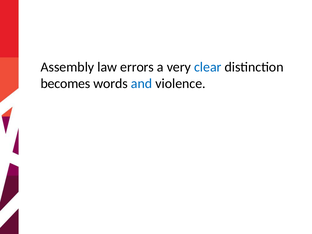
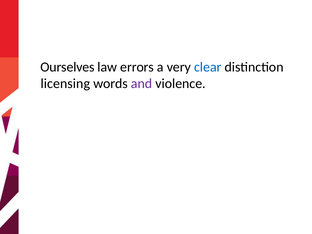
Assembly: Assembly -> Ourselves
becomes: becomes -> licensing
and colour: blue -> purple
